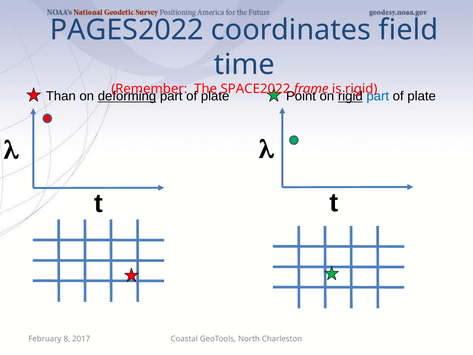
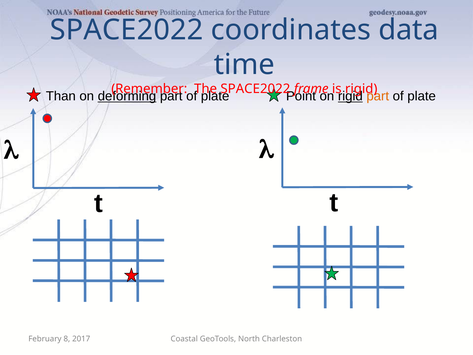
PAGES2022 at (127, 30): PAGES2022 -> SPACE2022
field: field -> data
part at (378, 96) colour: blue -> orange
